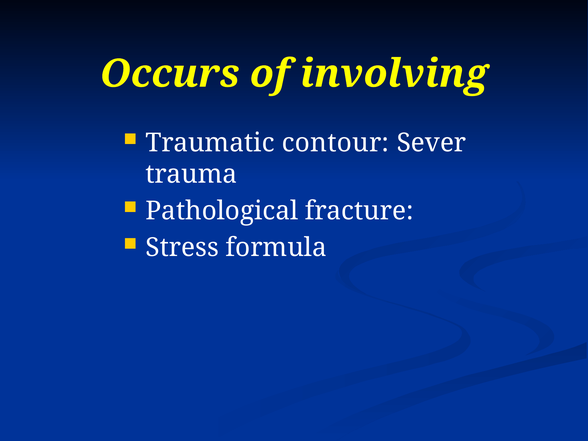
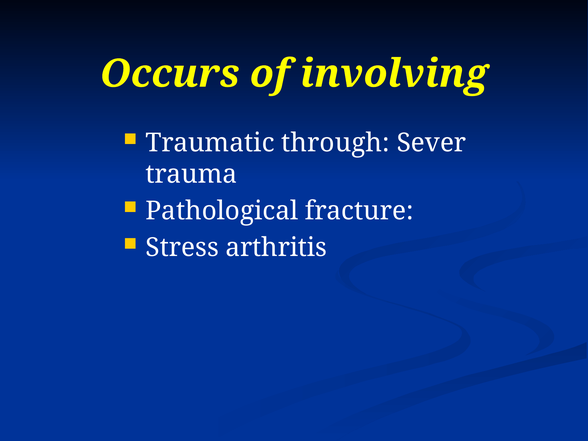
contour: contour -> through
formula: formula -> arthritis
